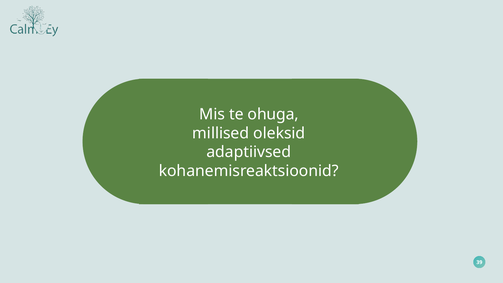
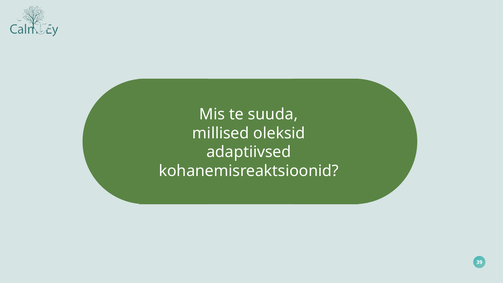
ohuga: ohuga -> suuda
